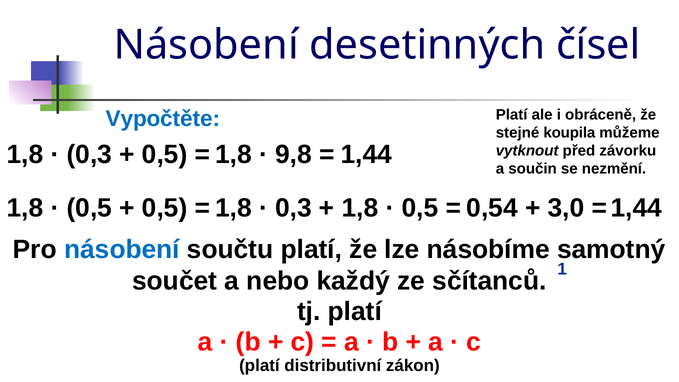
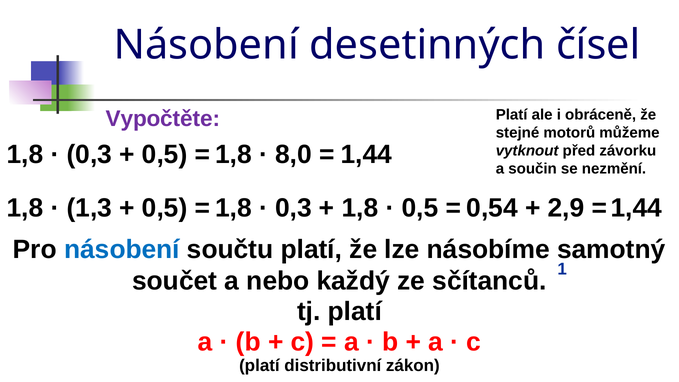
Vypočtěte colour: blue -> purple
koupila: koupila -> motorů
9,8: 9,8 -> 8,0
0,5 at (89, 208): 0,5 -> 1,3
3,0: 3,0 -> 2,9
